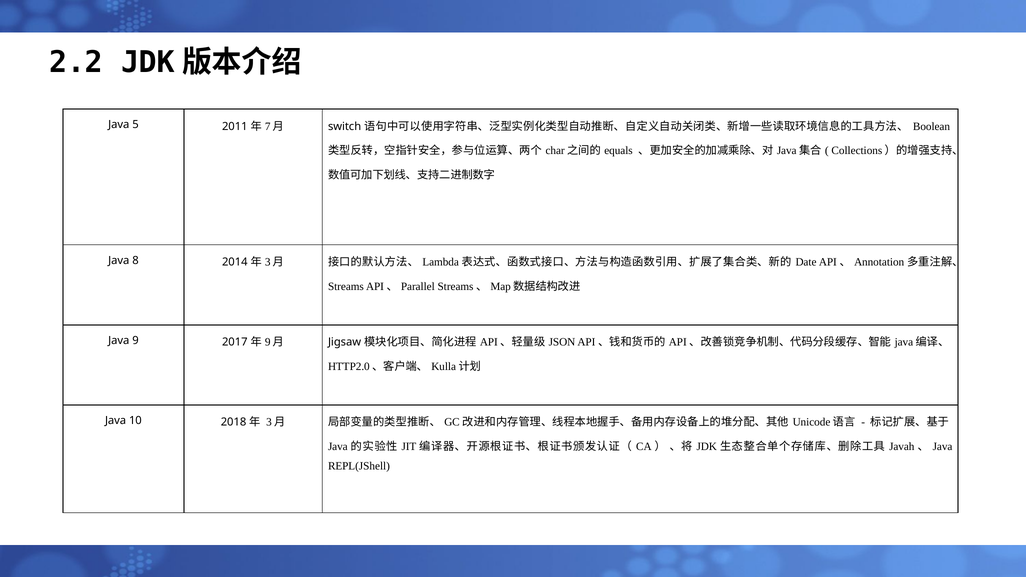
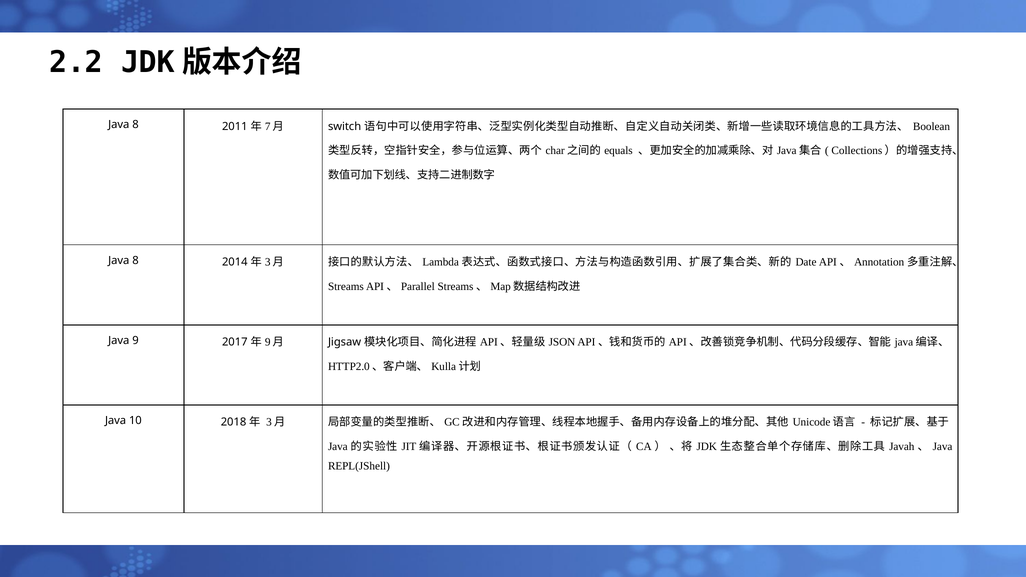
5 at (135, 125): 5 -> 8
